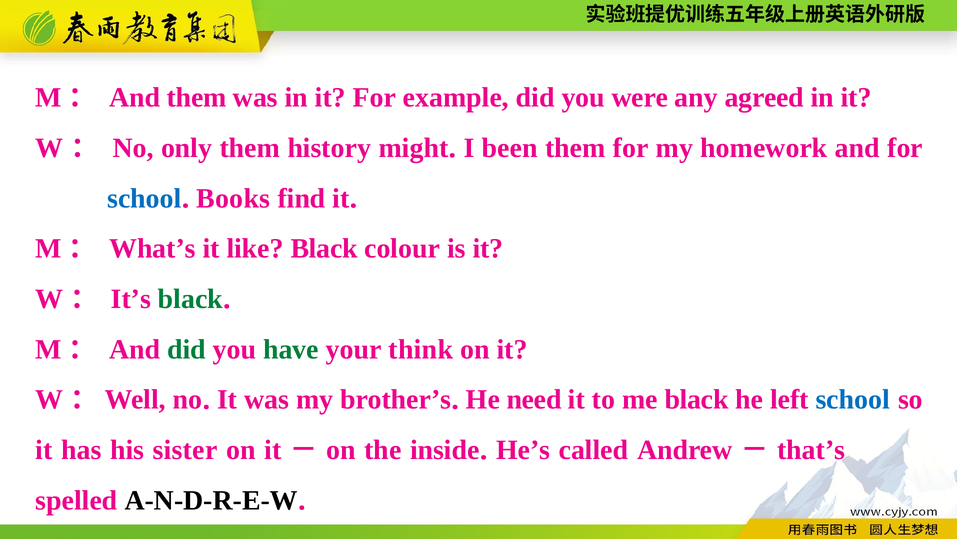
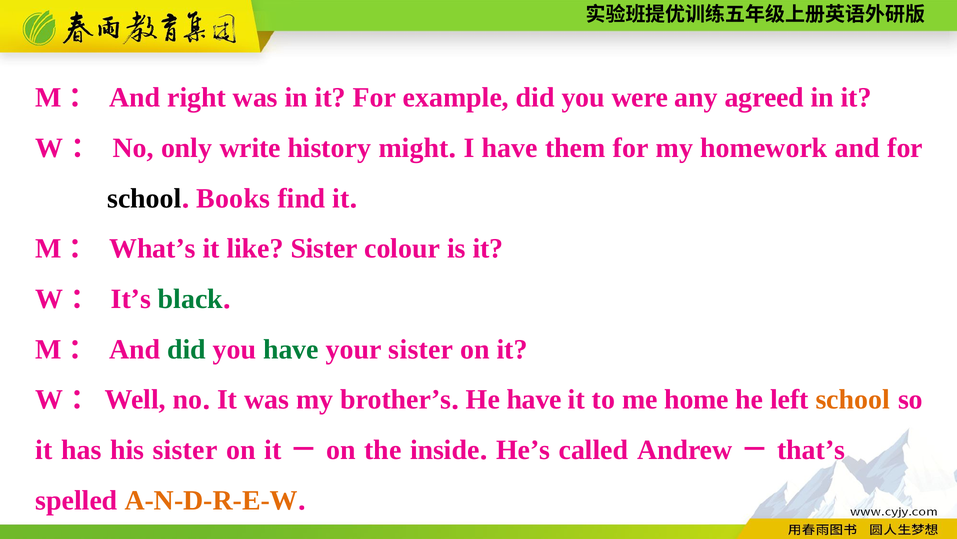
And them: them -> right
only them: them -> write
I been: been -> have
school at (144, 198) colour: blue -> black
like Black: Black -> Sister
your think: think -> sister
He need: need -> have
me black: black -> home
school at (853, 399) colour: blue -> orange
A-N-D-R-E-W colour: black -> orange
